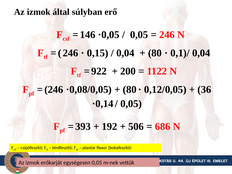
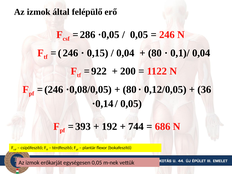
súlyban: súlyban -> felépülő
146: 146 -> 286
506: 506 -> 744
